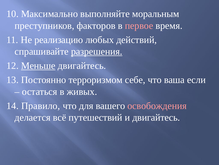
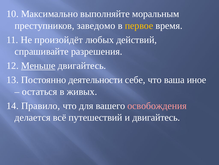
факторов: факторов -> заведомо
первое colour: pink -> yellow
реализацию: реализацию -> произойдёт
разрешения underline: present -> none
терроризмом: терроризмом -> деятельности
если: если -> иное
